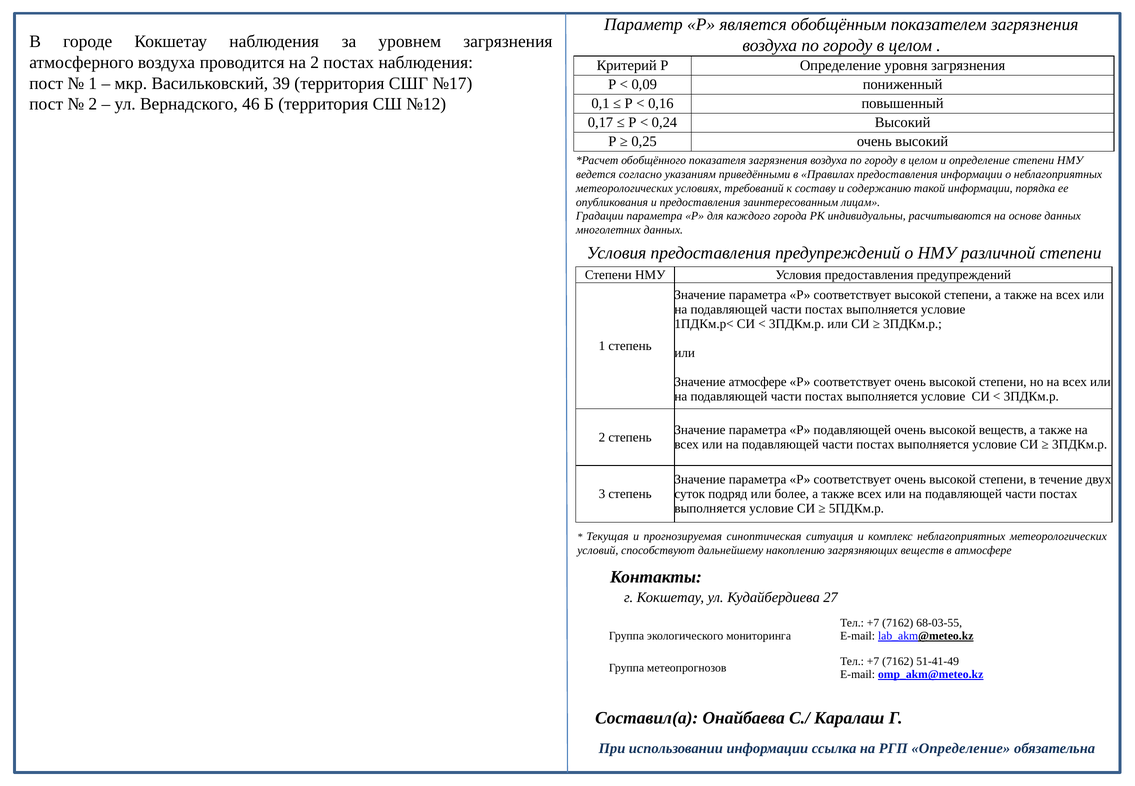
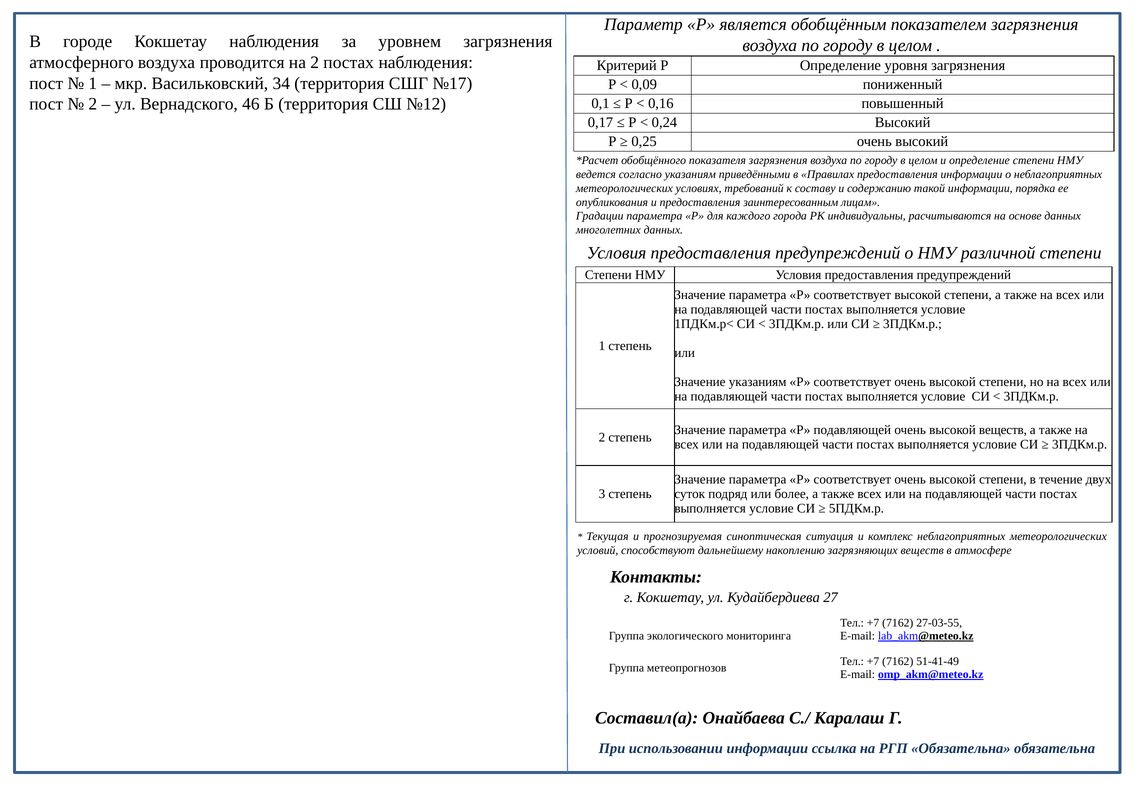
39: 39 -> 34
Значение атмосфере: атмосфере -> указаниям
68-03-55: 68-03-55 -> 27-03-55
РГП Определение: Определение -> Обязательна
